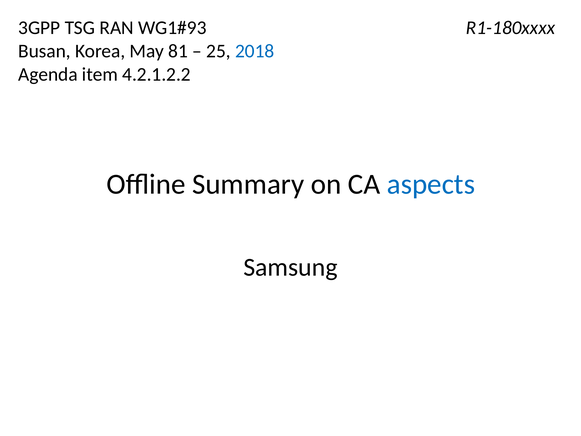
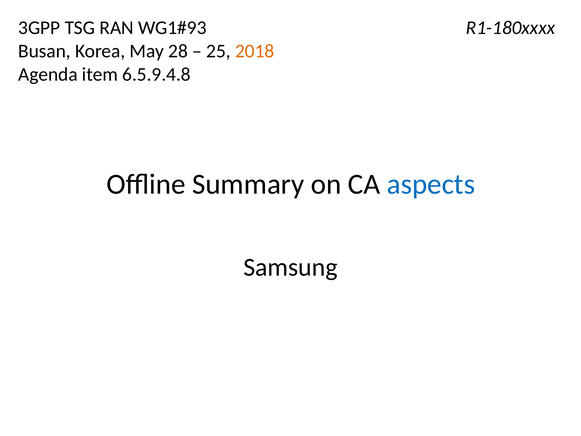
81: 81 -> 28
2018 colour: blue -> orange
4.2.1.2.2: 4.2.1.2.2 -> 6.5.9.4.8
